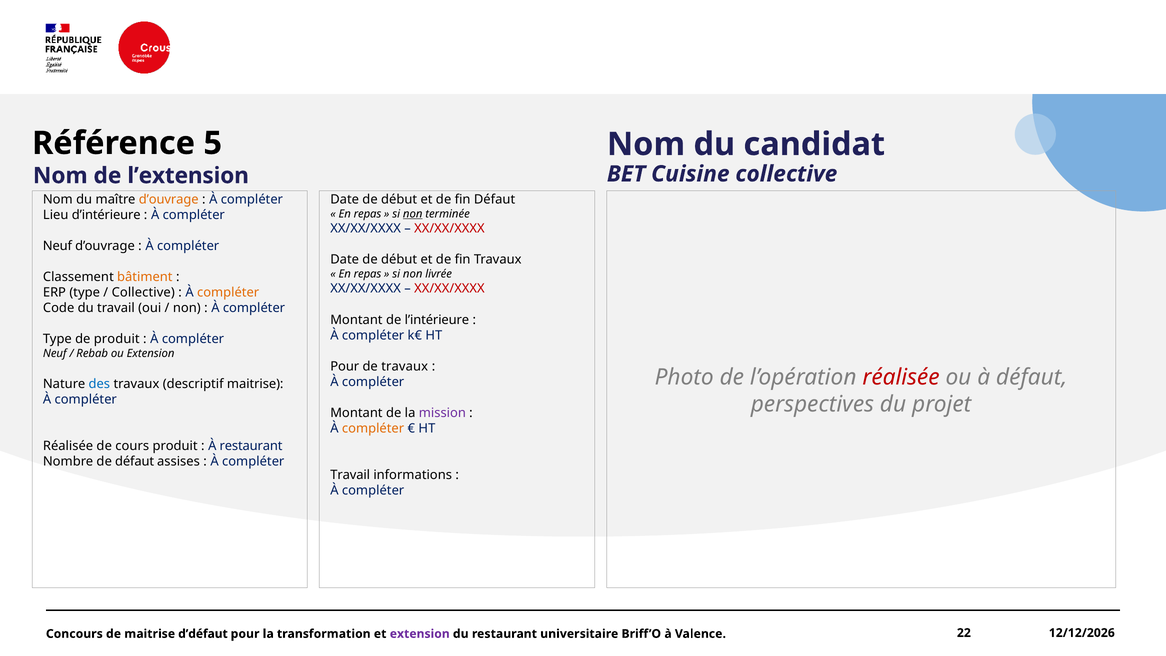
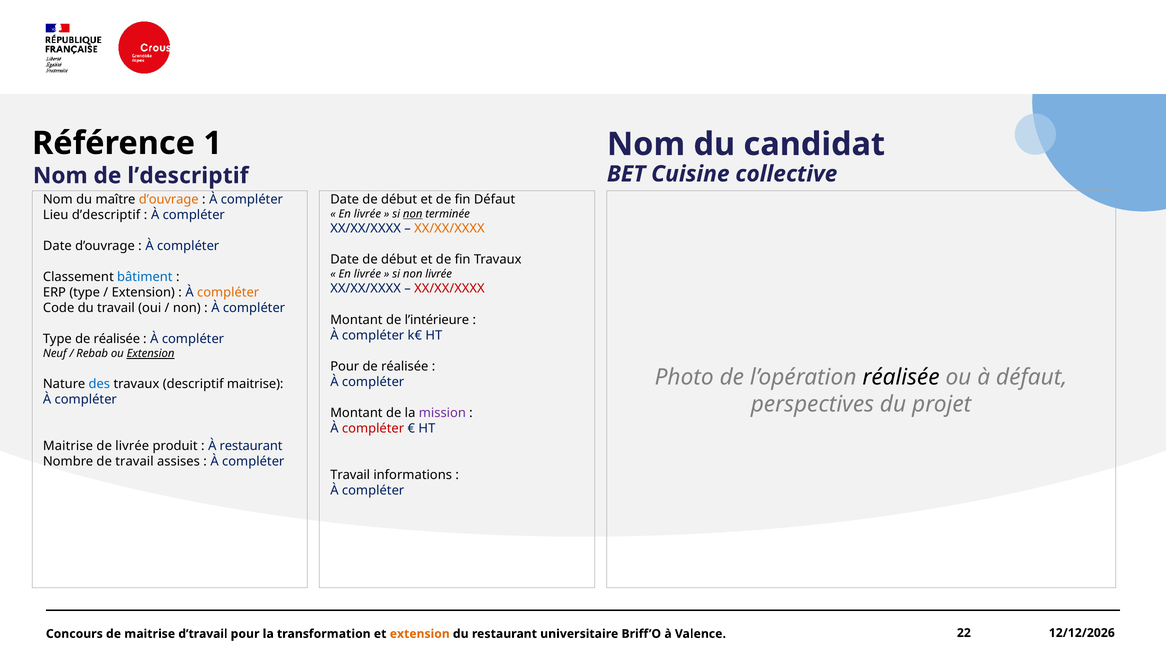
5: 5 -> 1
l’extension: l’extension -> l’descriptif
repas at (368, 214): repas -> livrée
d’intérieure: d’intérieure -> d’descriptif
XX/XX/XXXX at (449, 229) colour: red -> orange
Neuf at (57, 246): Neuf -> Date
repas at (368, 274): repas -> livrée
bâtiment colour: orange -> blue
Collective at (143, 293): Collective -> Extension
Type de produit: produit -> réalisée
Extension at (151, 353) underline: none -> present
travaux at (405, 366): travaux -> réalisée
réalisée at (901, 377) colour: red -> black
compléter at (373, 428) colour: orange -> red
Réalisée at (68, 446): Réalisée -> Maitrise
de cours: cours -> livrée
de défaut: défaut -> travail
d’défaut: d’défaut -> d’travail
extension at (420, 634) colour: purple -> orange
